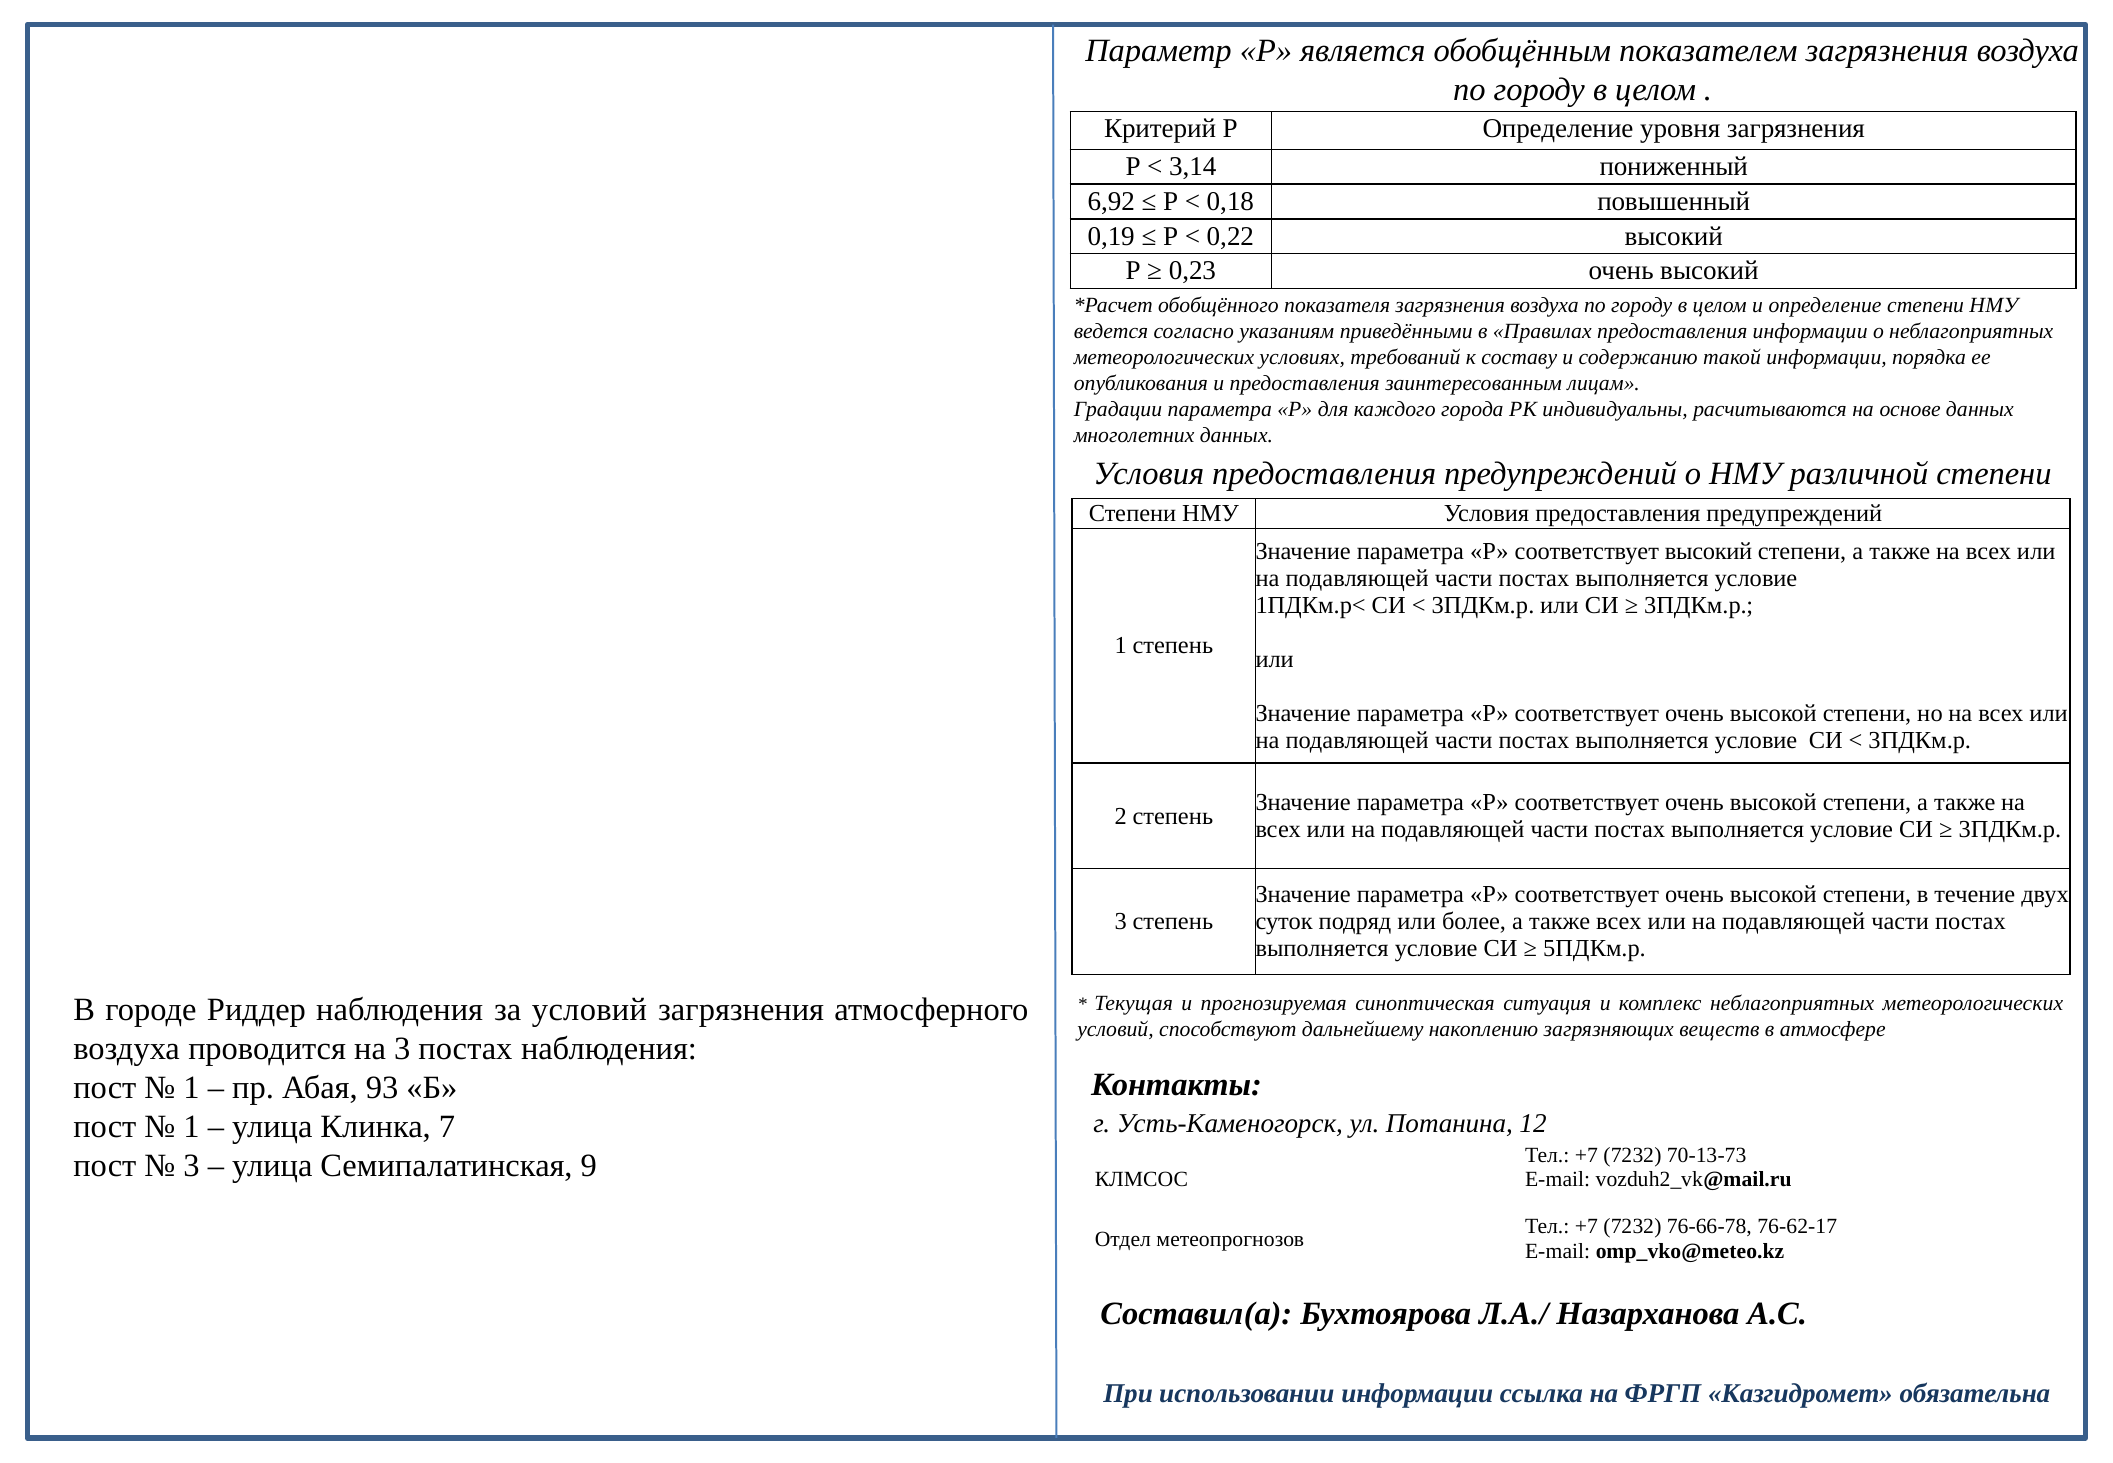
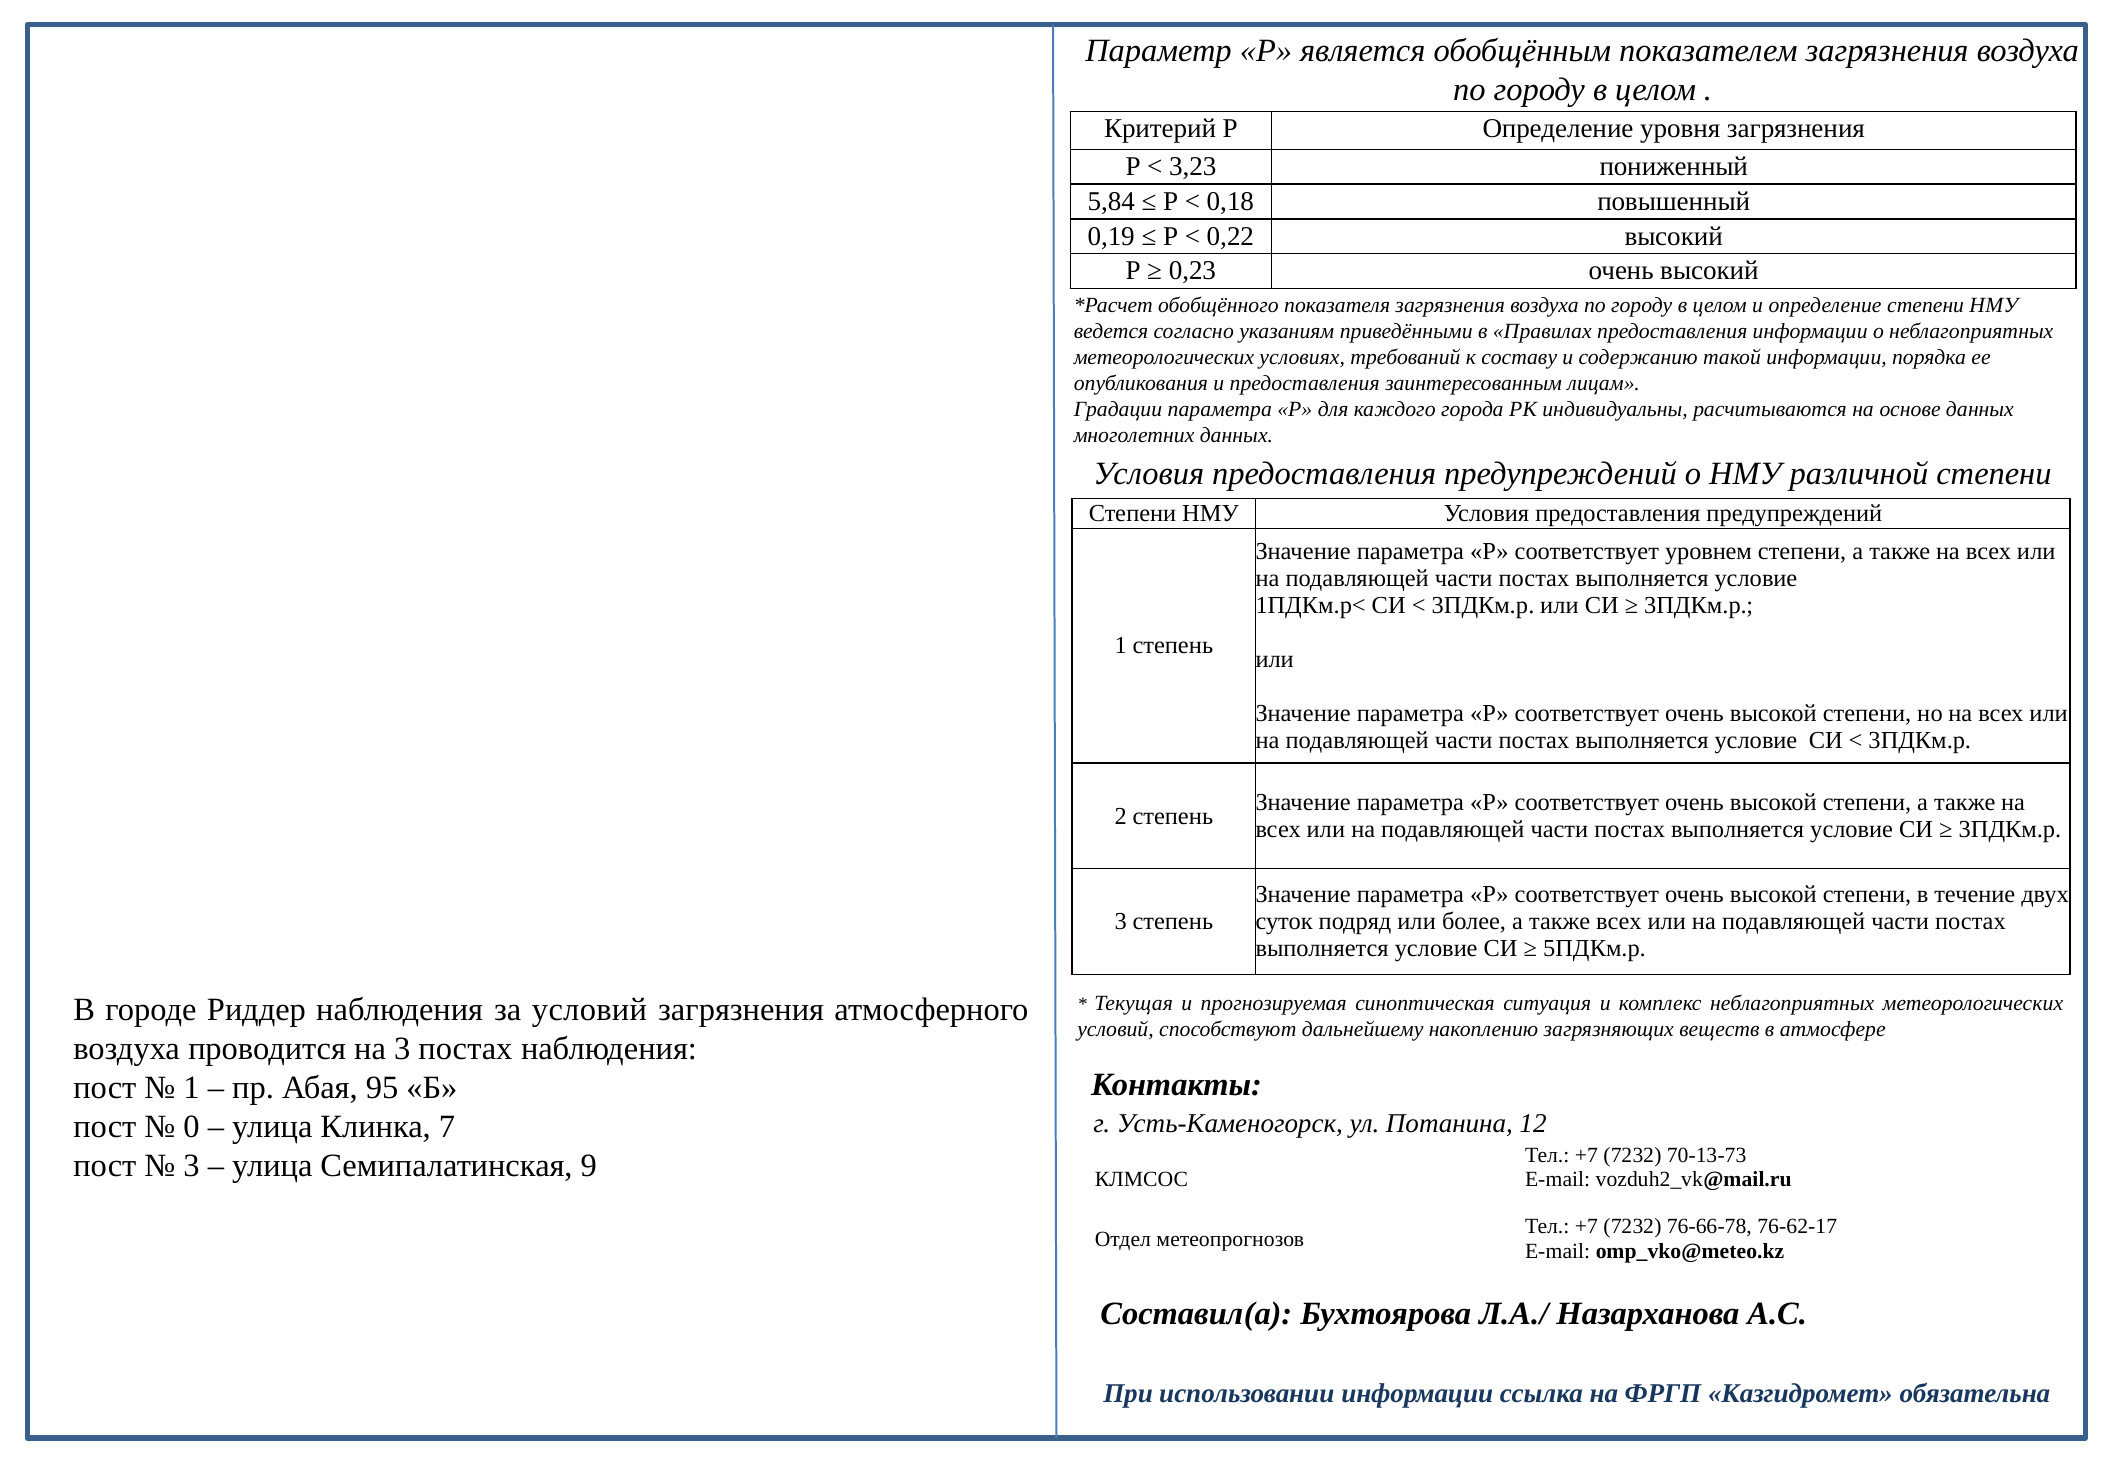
3,14: 3,14 -> 3,23
6,92: 6,92 -> 5,84
соответствует высокий: высокий -> уровнем
93: 93 -> 95
1 at (192, 1127): 1 -> 0
